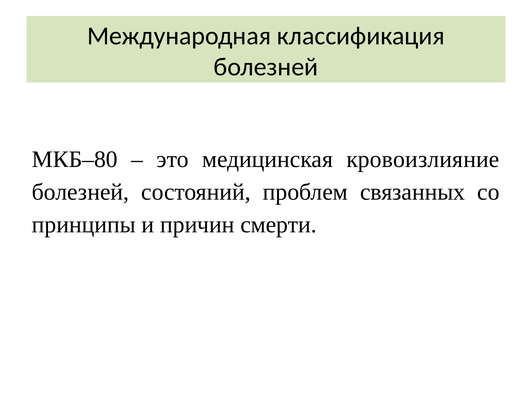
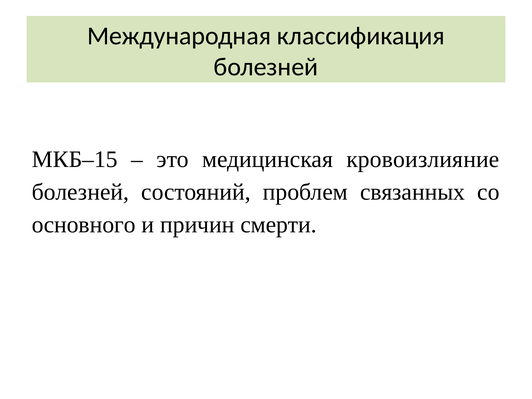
МКБ–80: МКБ–80 -> МКБ–15
принципы: принципы -> основного
